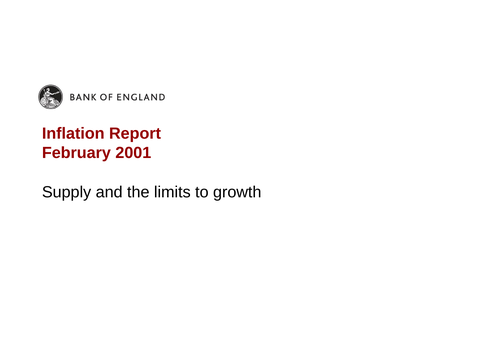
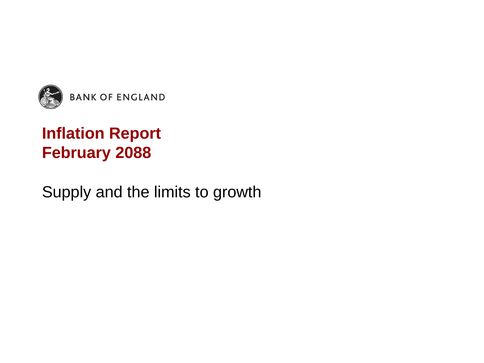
2001: 2001 -> 2088
